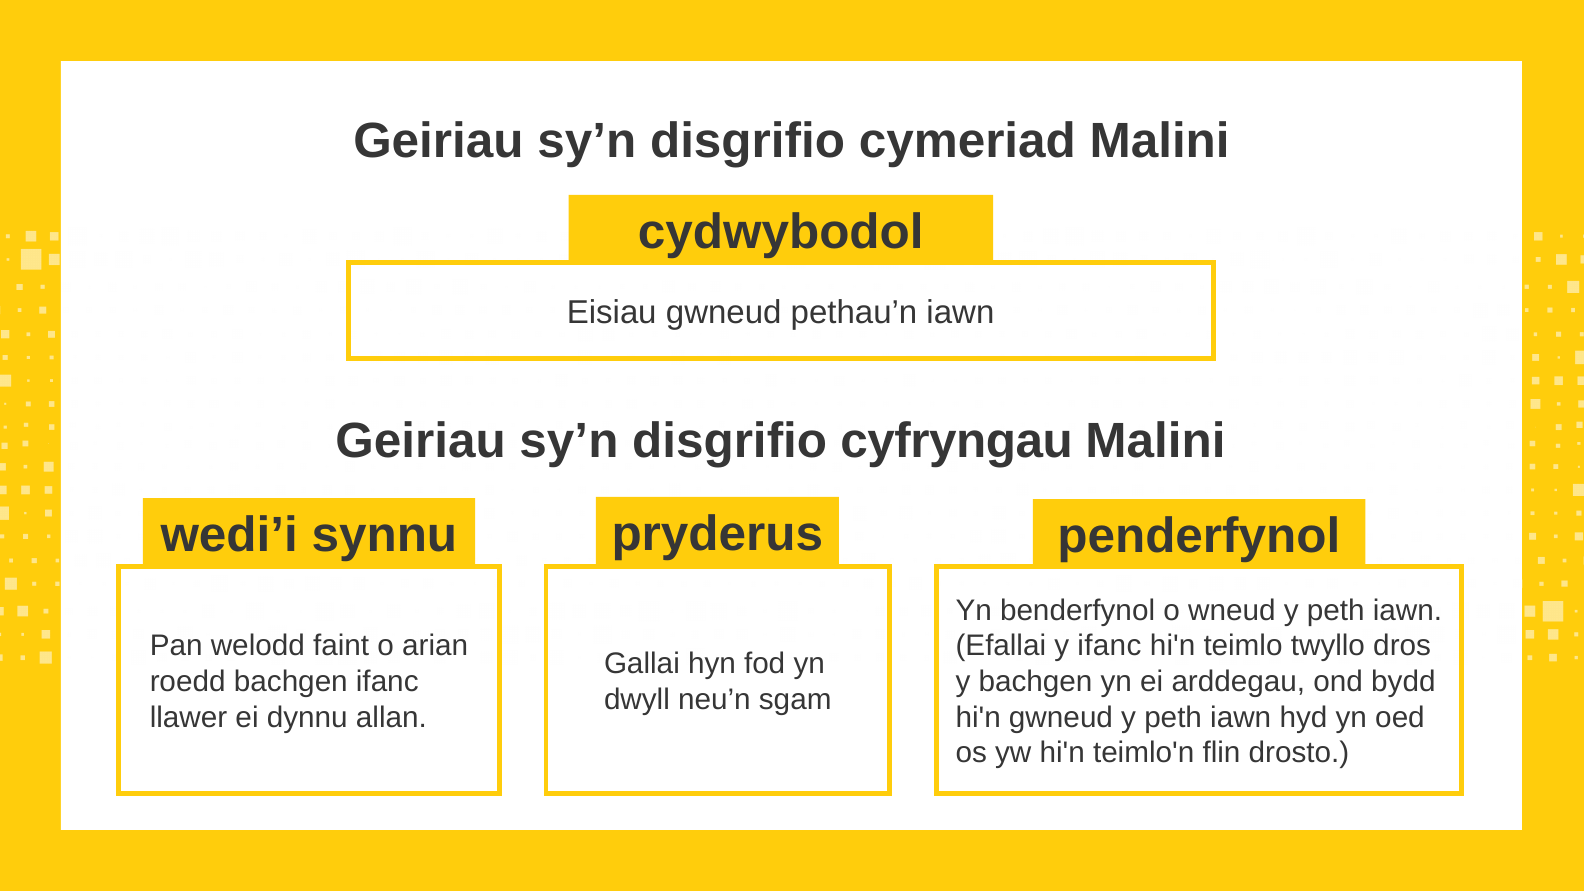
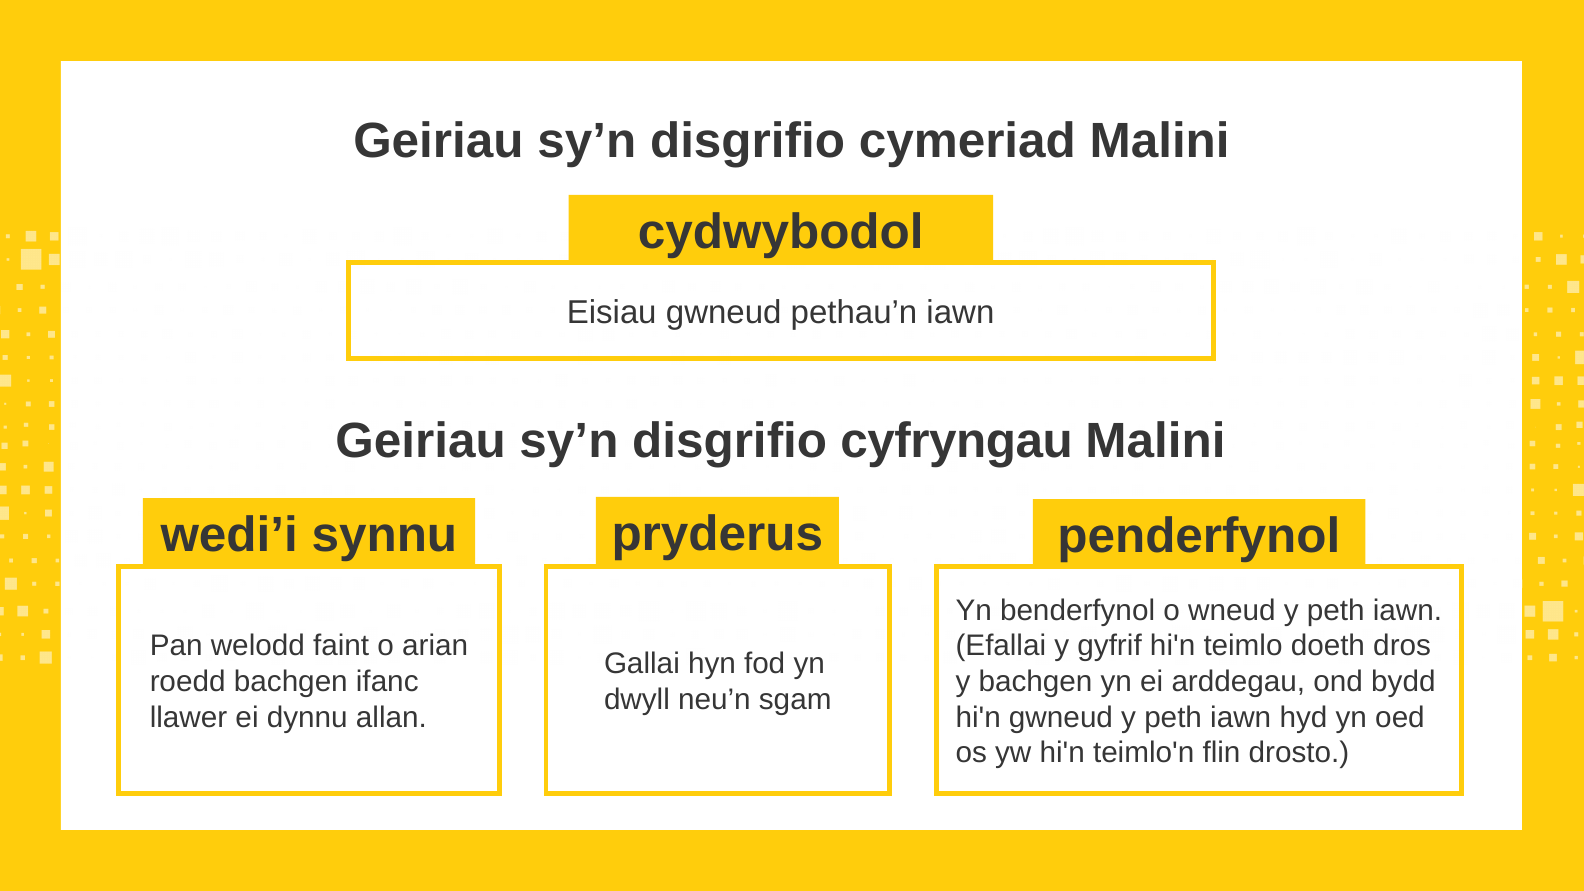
y ifanc: ifanc -> gyfrif
twyllo: twyllo -> doeth
